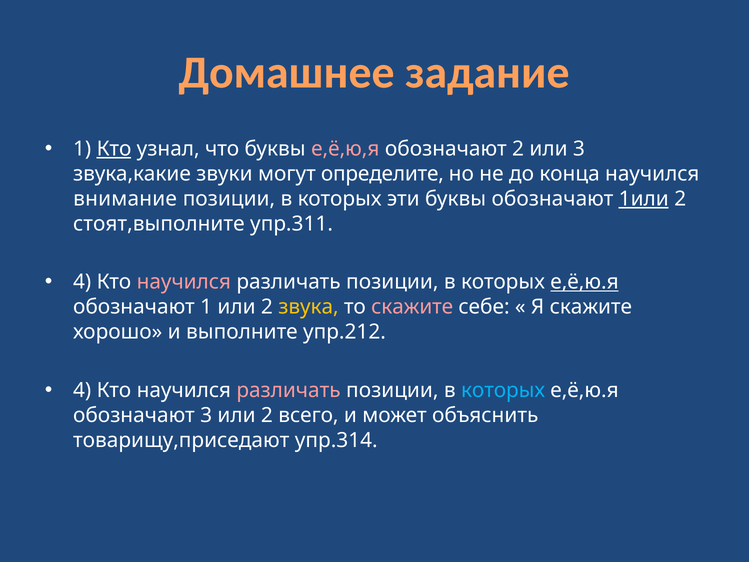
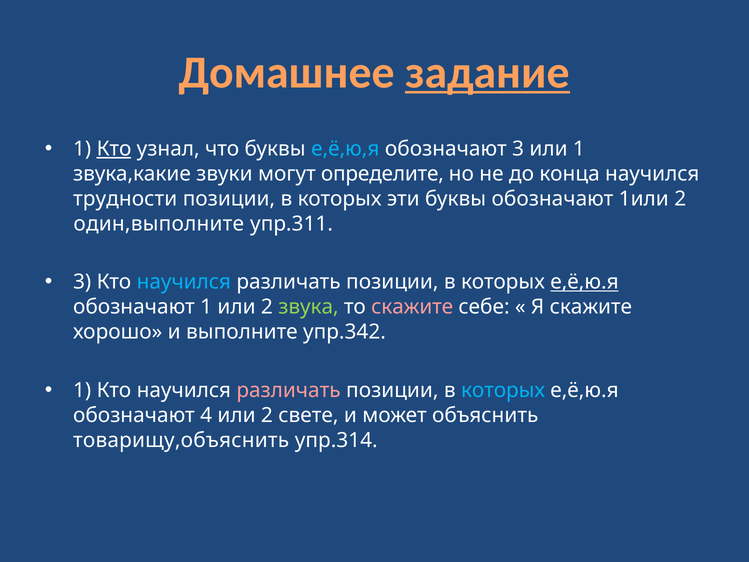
задание underline: none -> present
е,ё,ю,я colour: pink -> light blue
обозначают 2: 2 -> 3
или 3: 3 -> 1
внимание: внимание -> трудности
1или underline: present -> none
стоят,выполните: стоят,выполните -> один,выполните
4 at (82, 282): 4 -> 3
научился at (184, 282) colour: pink -> light blue
звука colour: yellow -> light green
упр.212: упр.212 -> упр.342
4 at (82, 390): 4 -> 1
обозначают 3: 3 -> 4
всего: всего -> свете
товарищу,приседают: товарищу,приседают -> товарищу,объяснить
